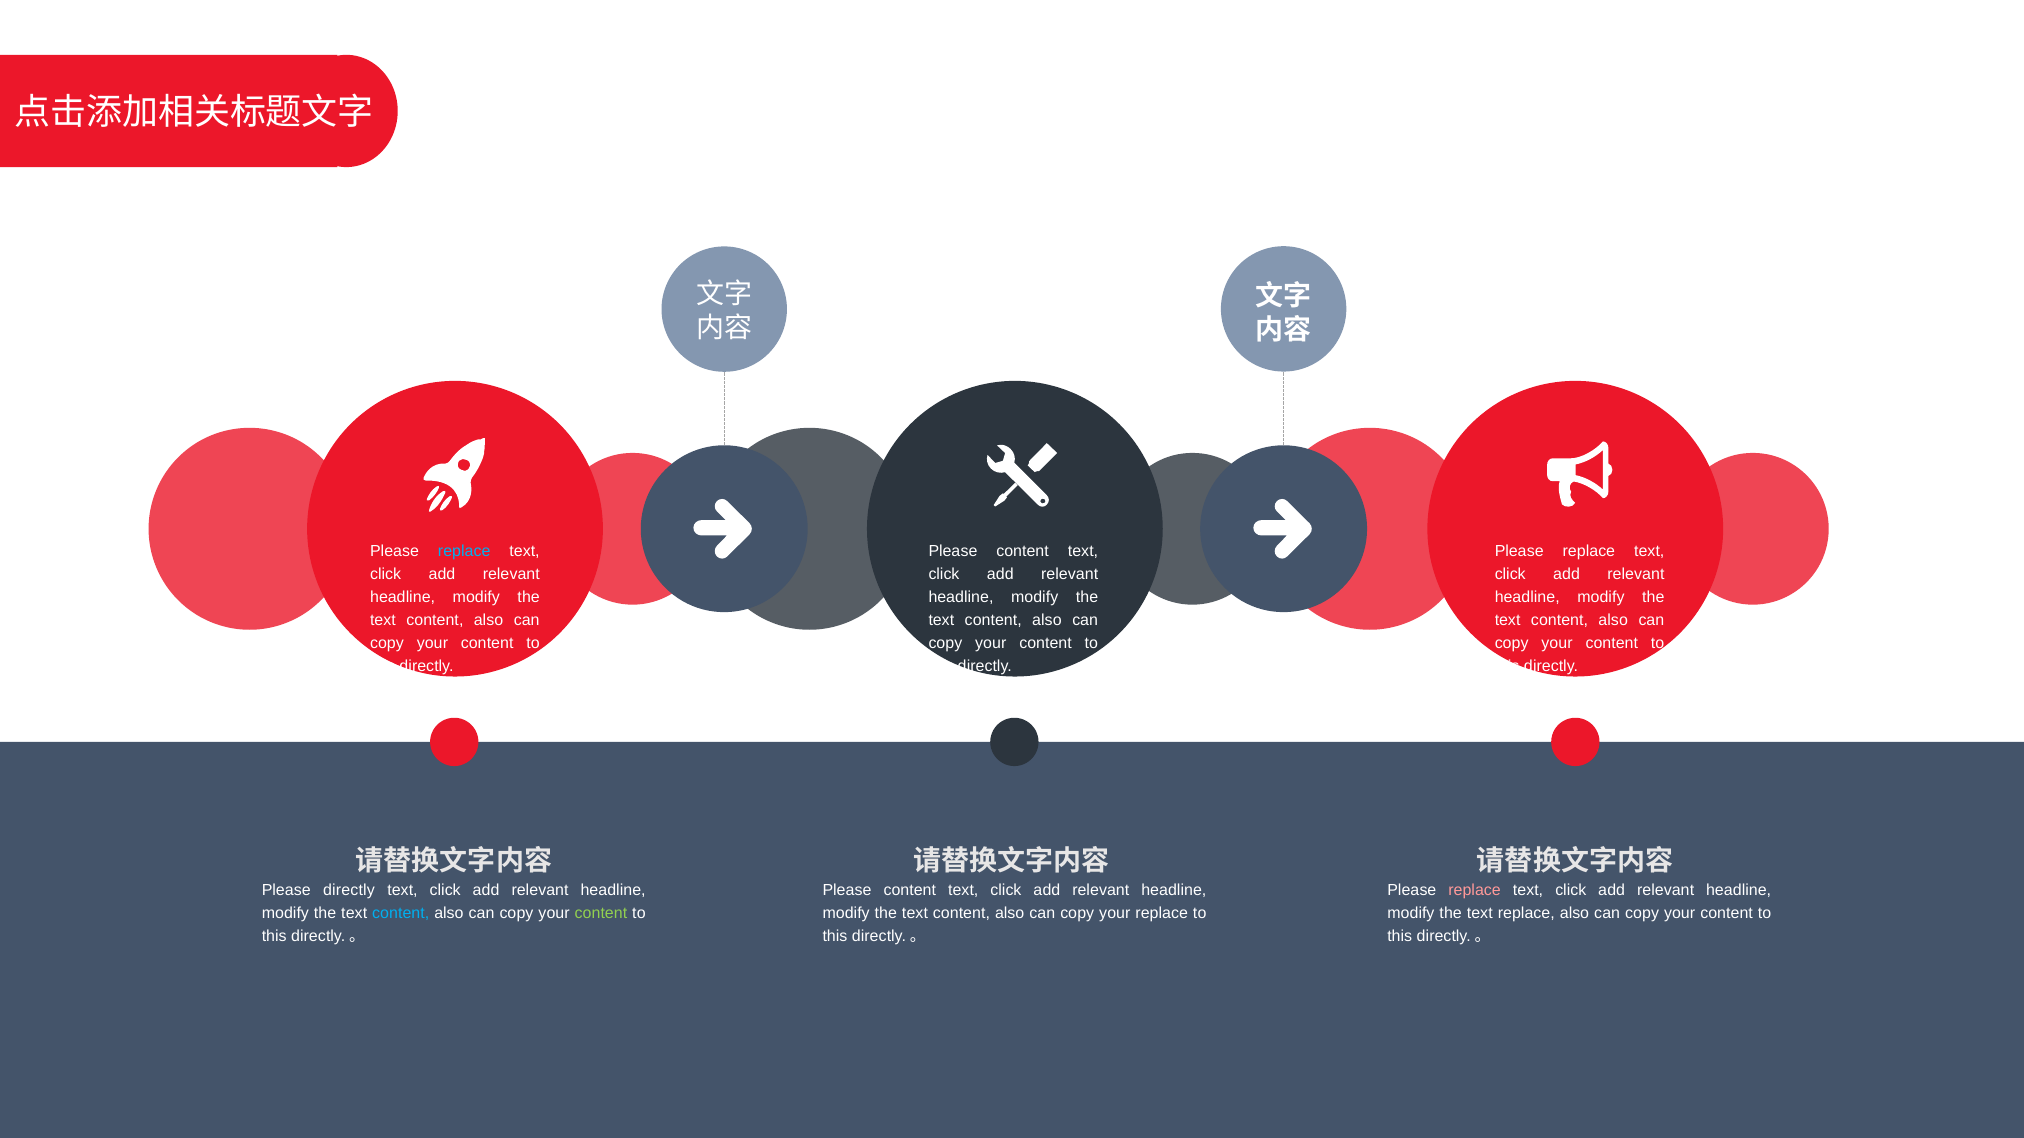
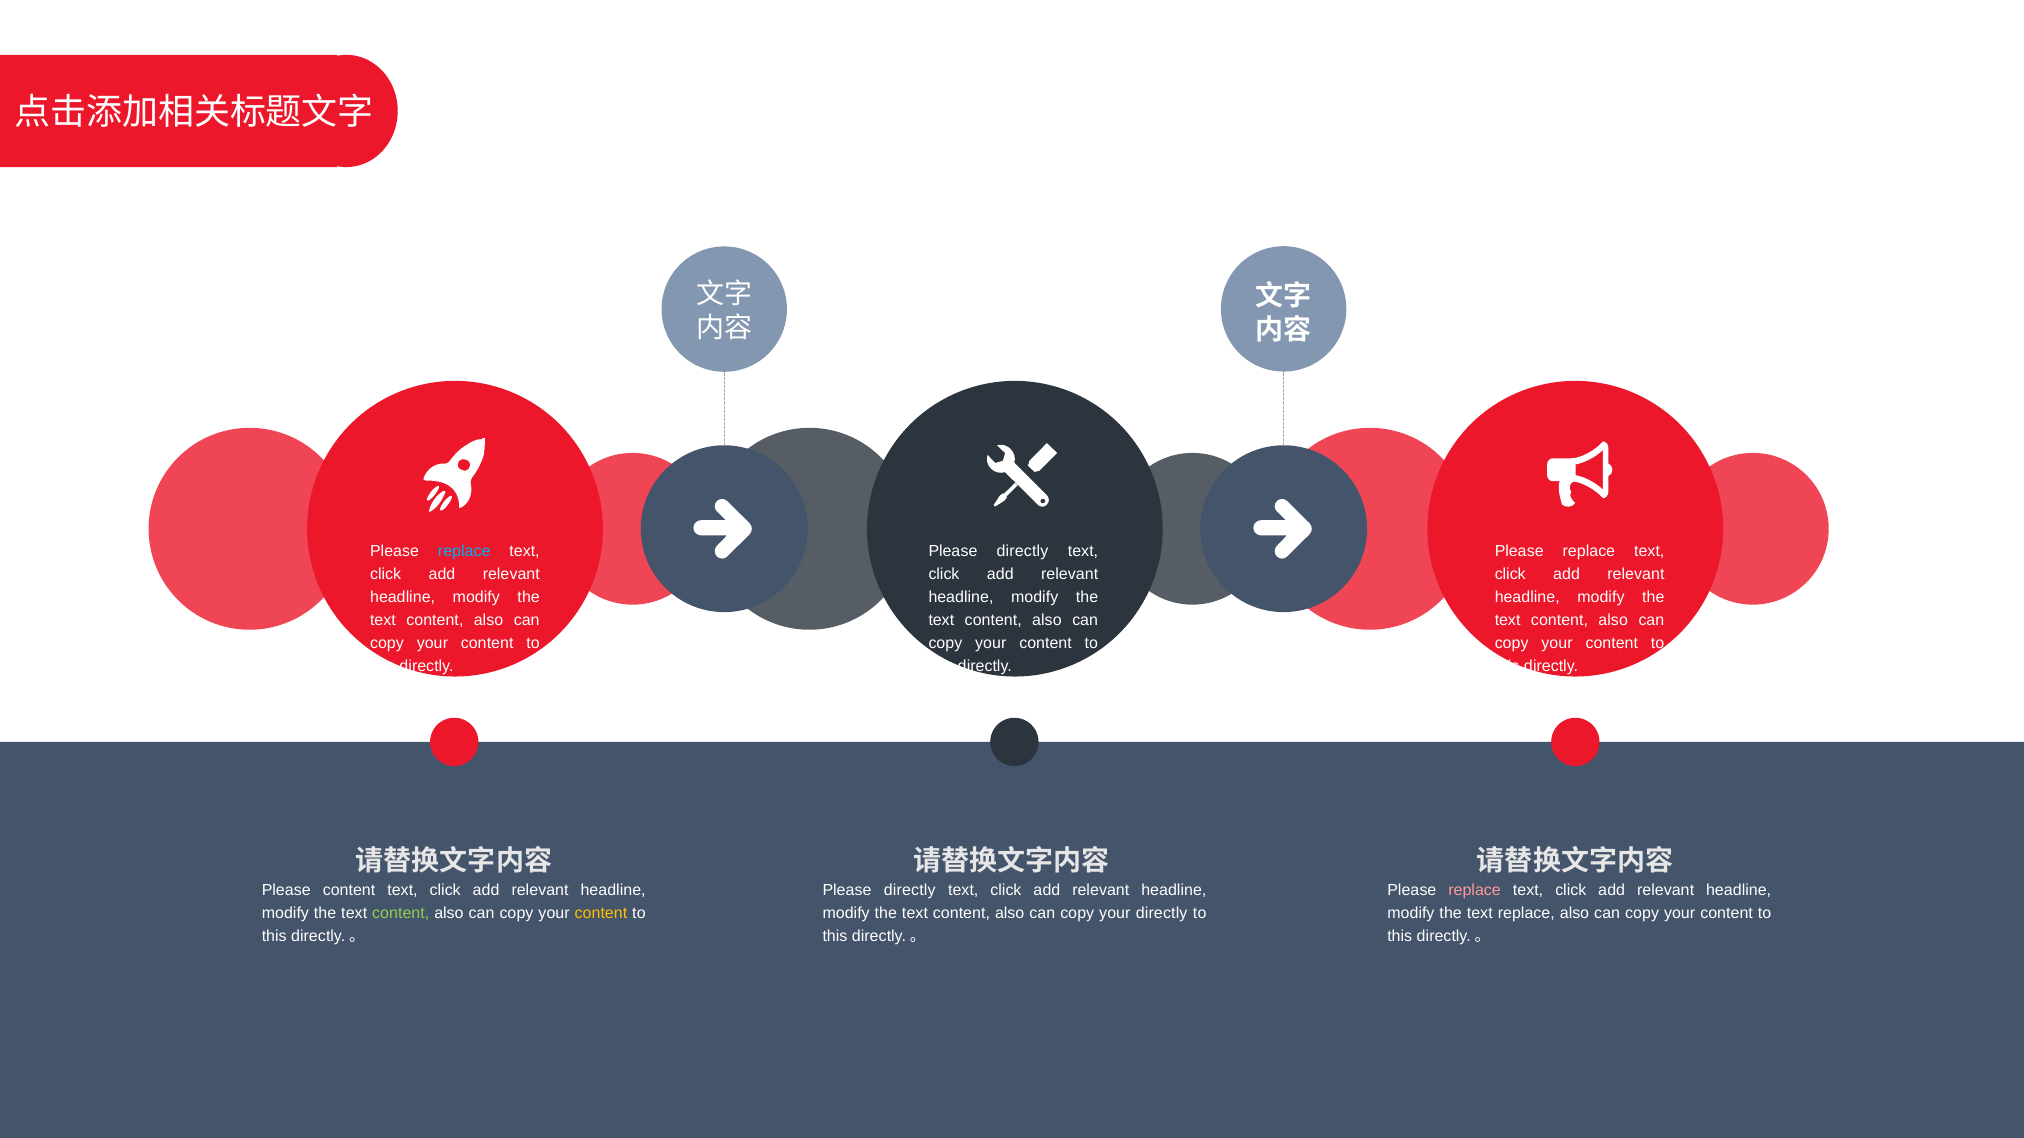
content at (1023, 552): content -> directly
Please directly: directly -> content
content at (910, 891): content -> directly
content at (401, 914) colour: light blue -> light green
content at (601, 914) colour: light green -> yellow
your replace: replace -> directly
